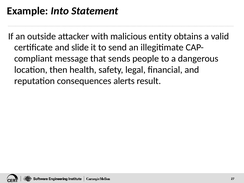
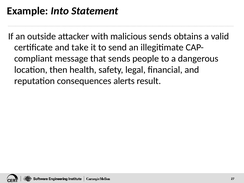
malicious entity: entity -> sends
slide: slide -> take
